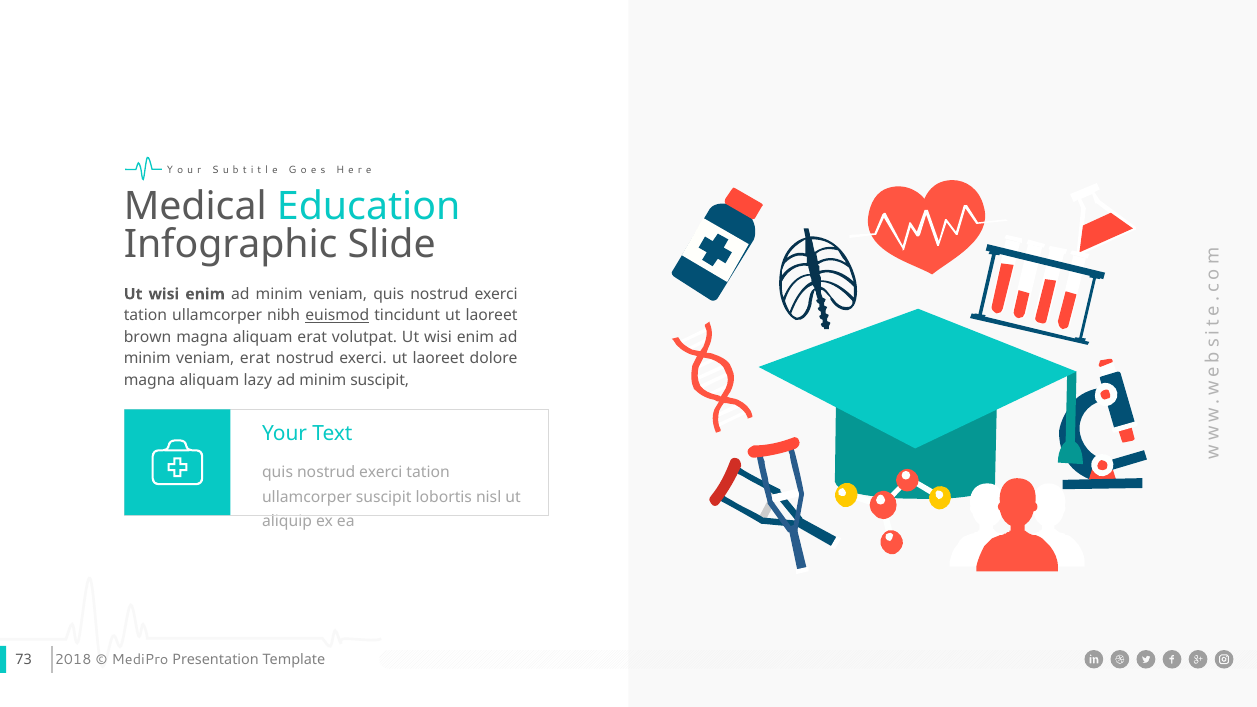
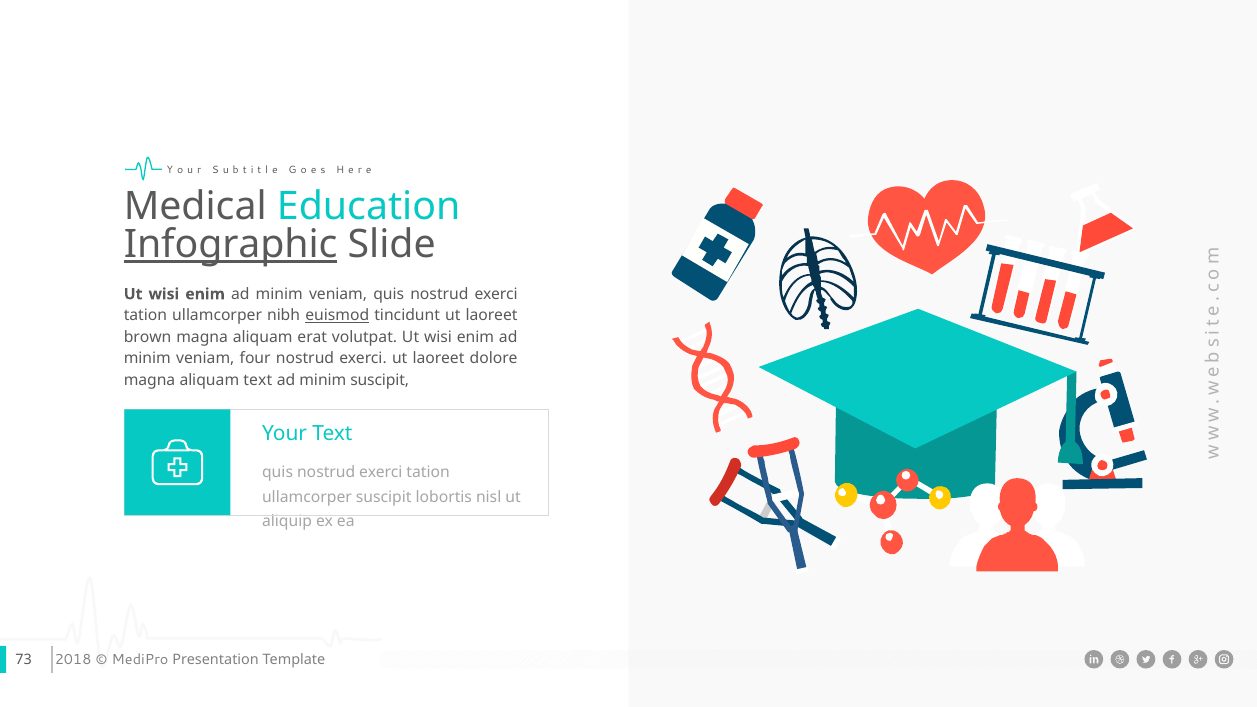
Infographic underline: none -> present
veniam erat: erat -> four
aliquam lazy: lazy -> text
